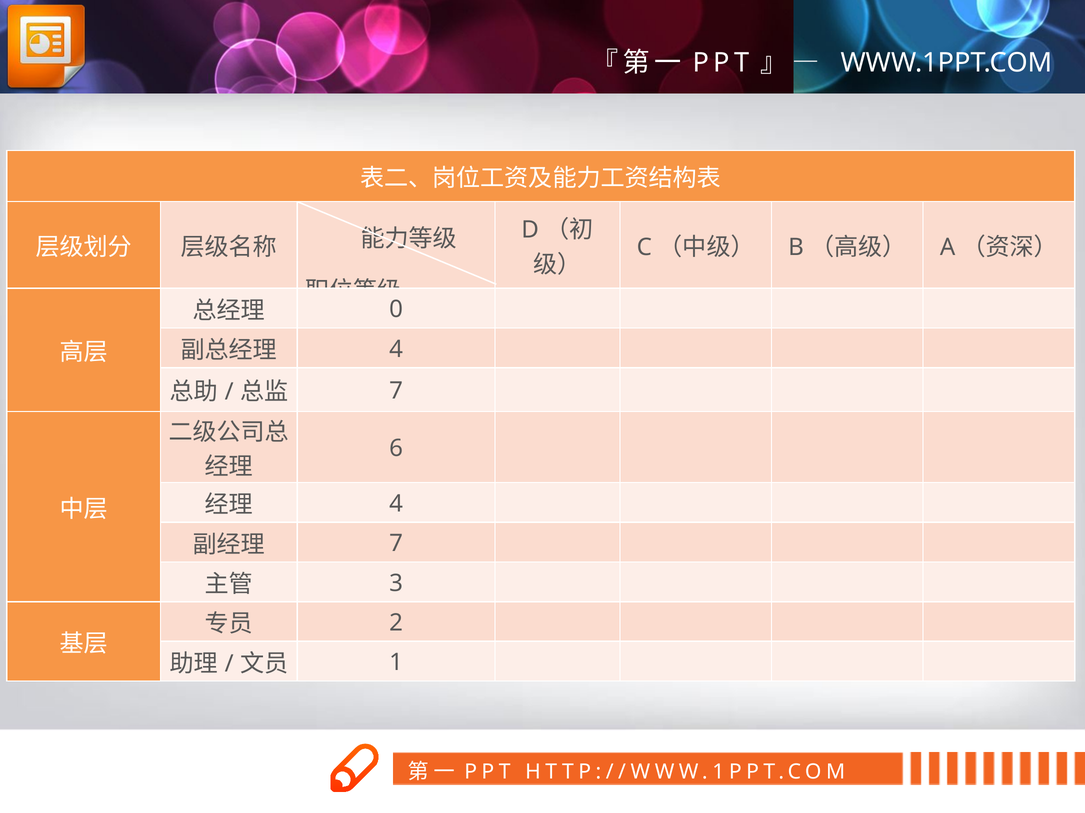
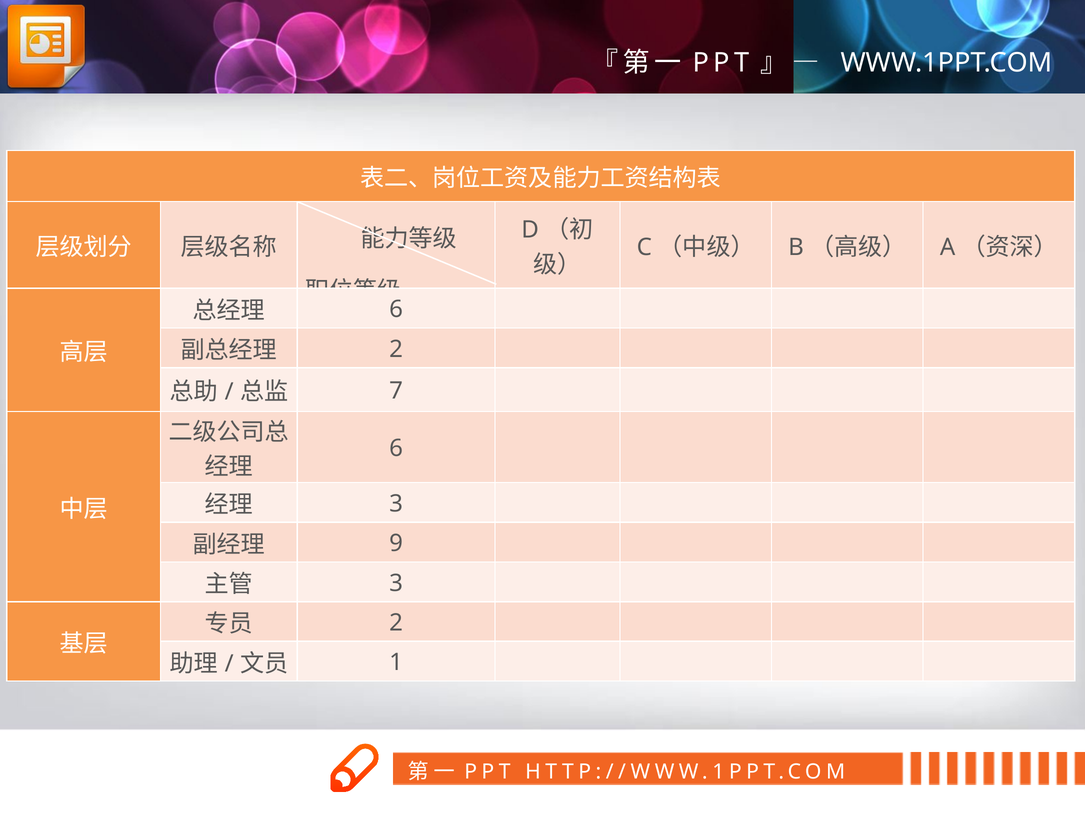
0 at (396, 310): 0 -> 6
4 at (396, 350): 4 -> 2
4 at (396, 504): 4 -> 3
7 at (396, 544): 7 -> 9
